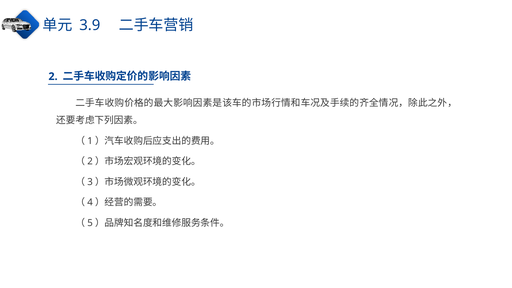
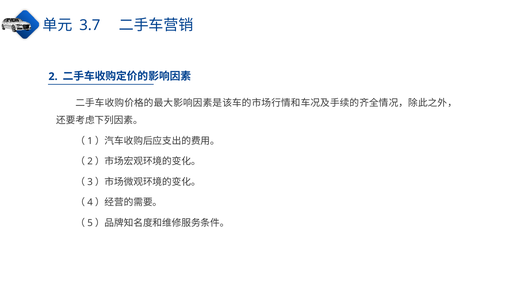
3.9: 3.9 -> 3.7
